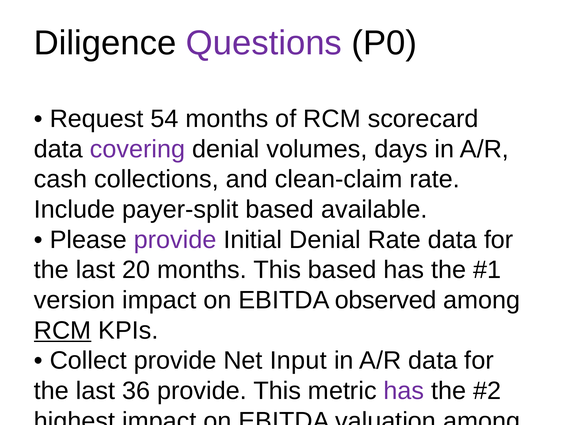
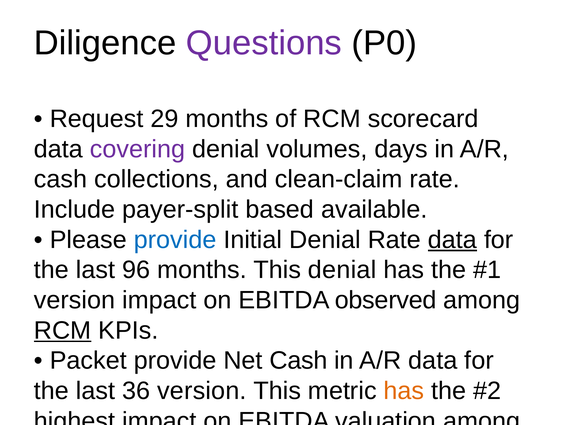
54: 54 -> 29
provide at (175, 240) colour: purple -> blue
data at (452, 240) underline: none -> present
20: 20 -> 96
This based: based -> denial
Collect at (88, 361): Collect -> Packet
Net Input: Input -> Cash
36 provide: provide -> version
has at (404, 391) colour: purple -> orange
